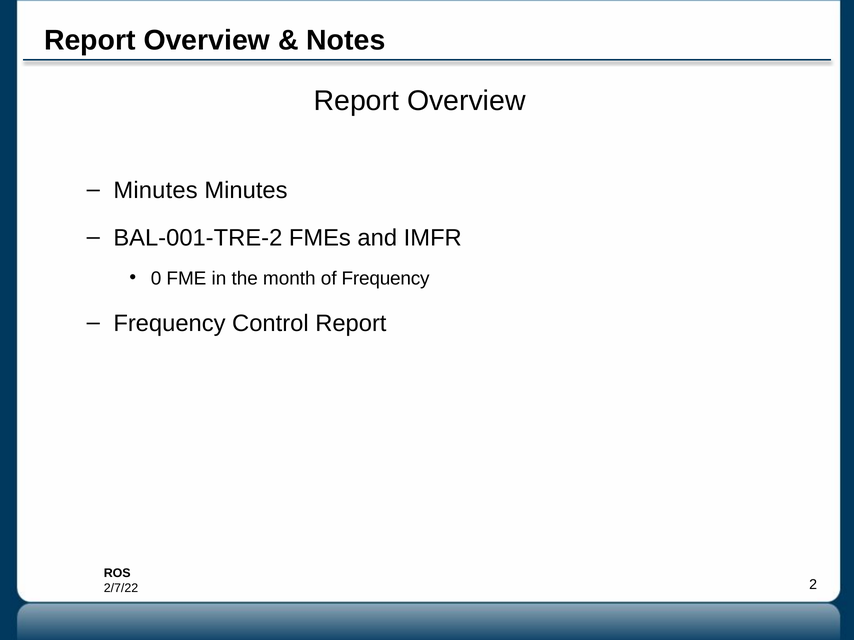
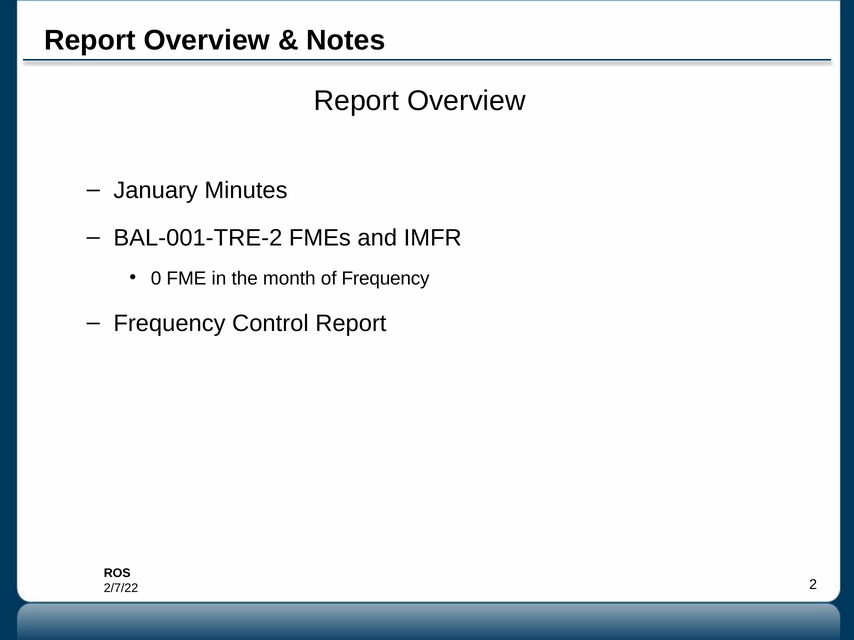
Minutes at (156, 191): Minutes -> January
